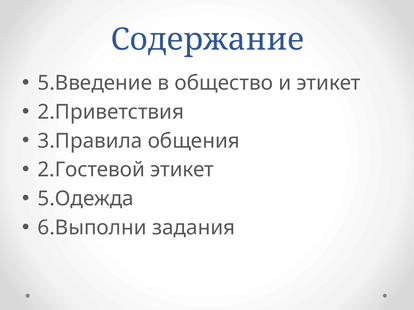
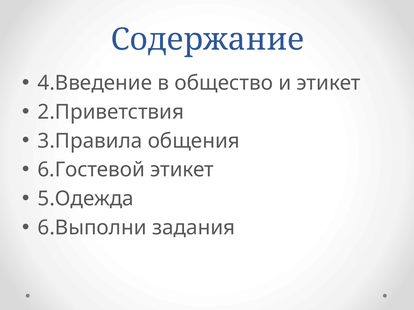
5.Введение: 5.Введение -> 4.Введение
2.Гостевой: 2.Гостевой -> 6.Гостевой
